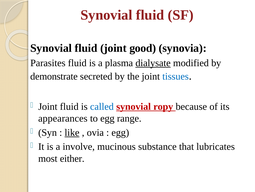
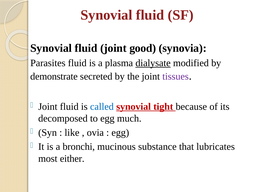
tissues colour: blue -> purple
ropy: ropy -> tight
appearances: appearances -> decomposed
range: range -> much
like underline: present -> none
involve: involve -> bronchi
